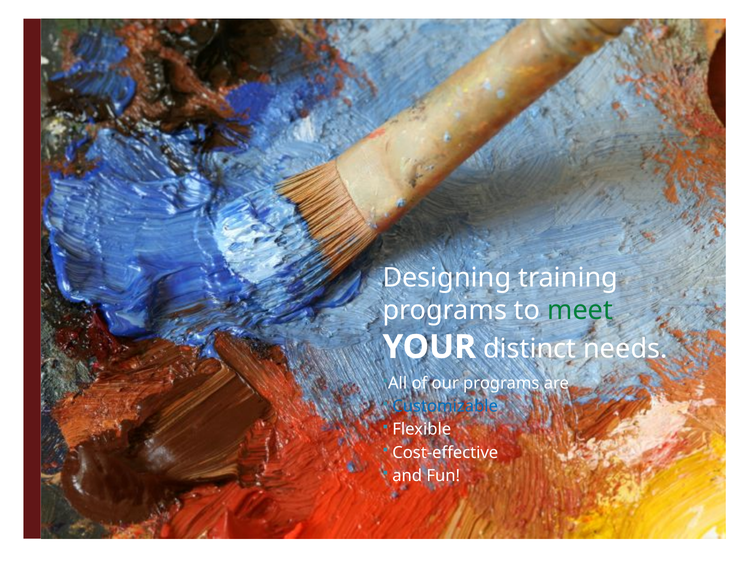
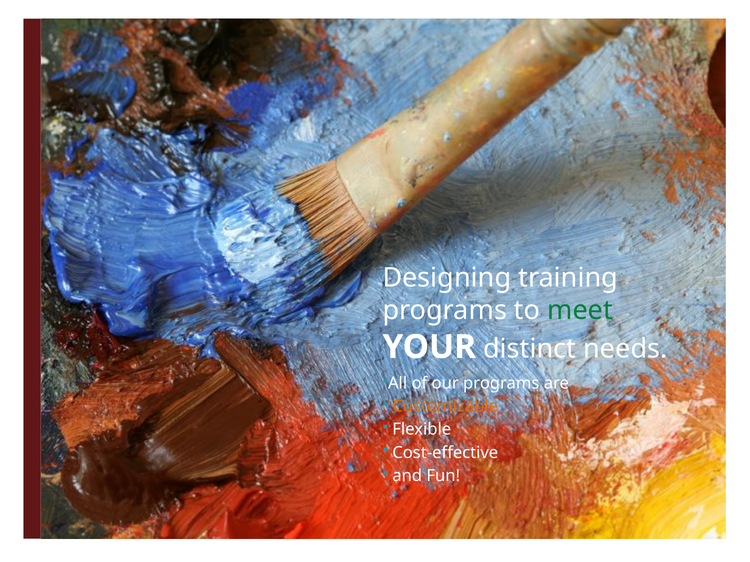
Customizable colour: blue -> orange
